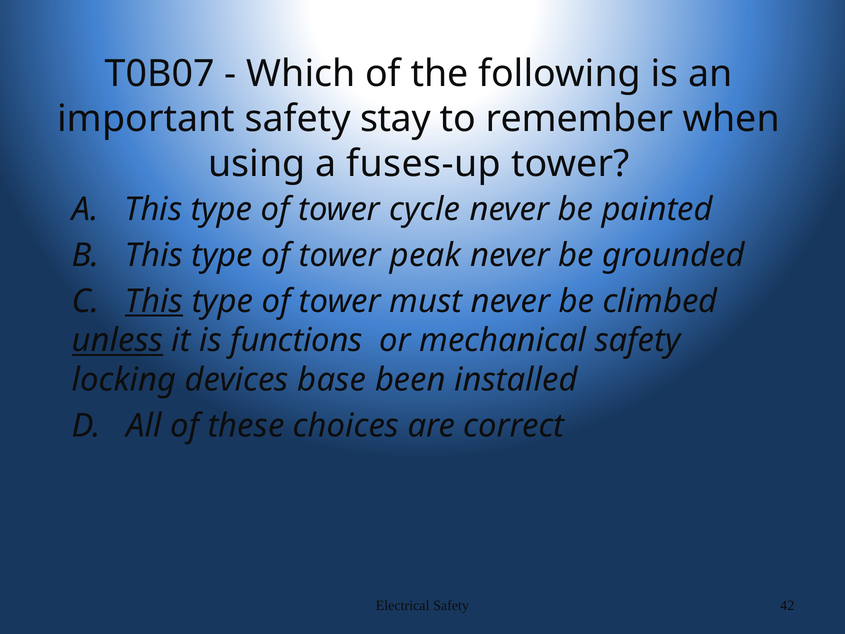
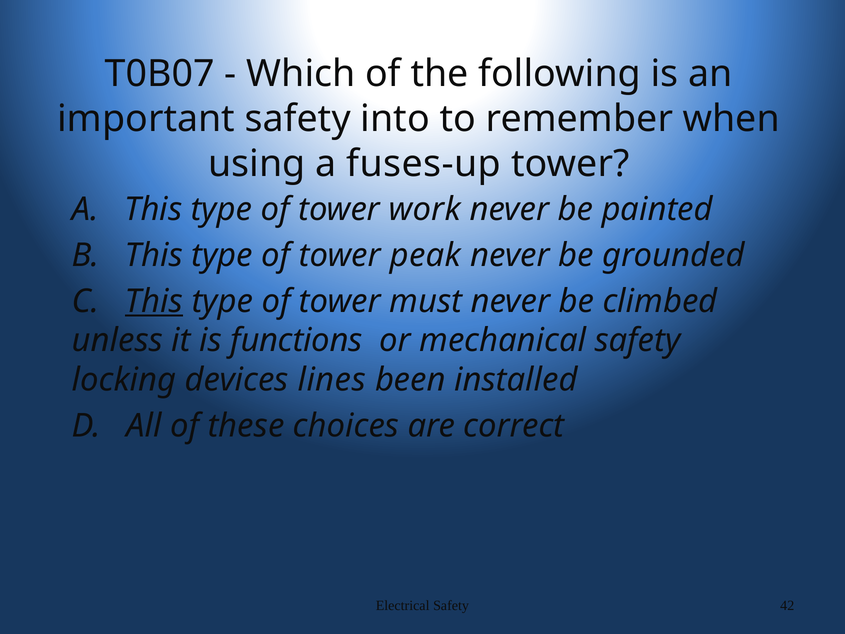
stay: stay -> into
cycle: cycle -> work
unless underline: present -> none
base: base -> lines
